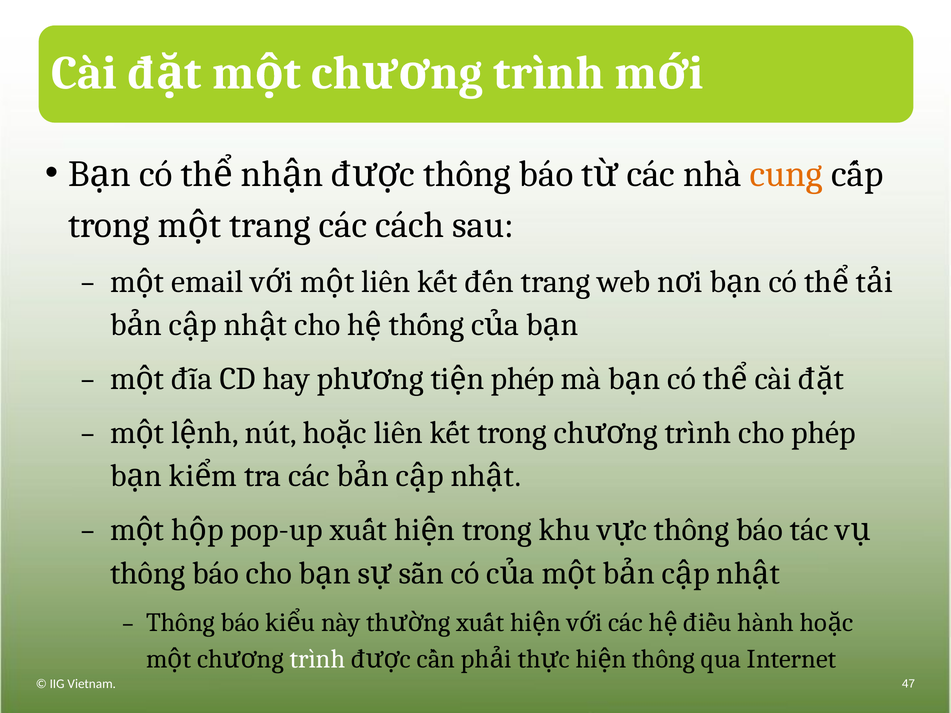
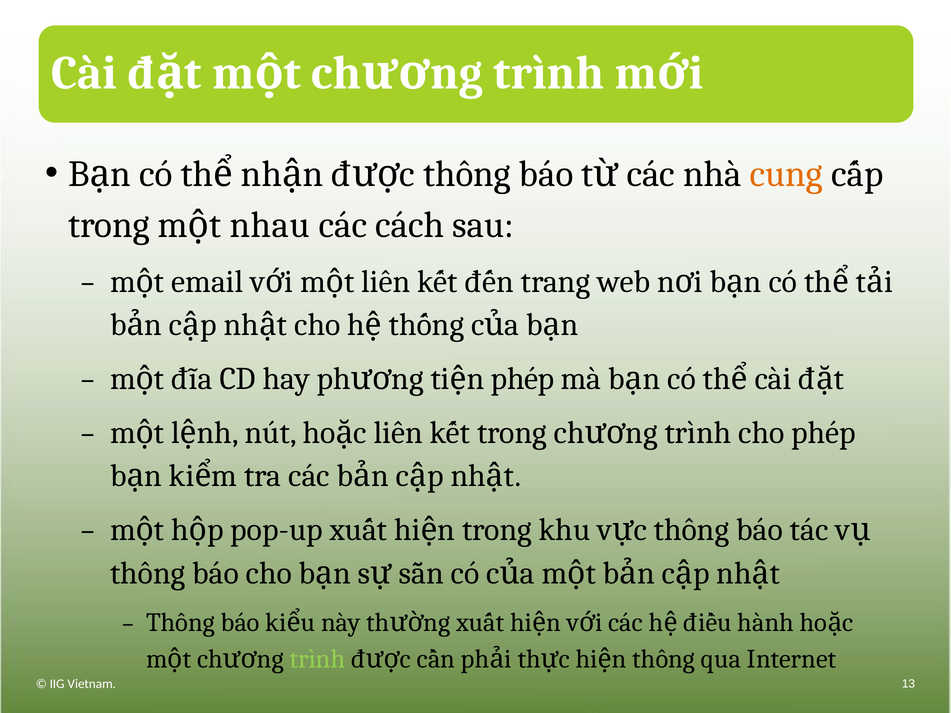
trang at (270, 225): trang -> nhau
trình at (317, 659) colour: white -> light green
47: 47 -> 13
